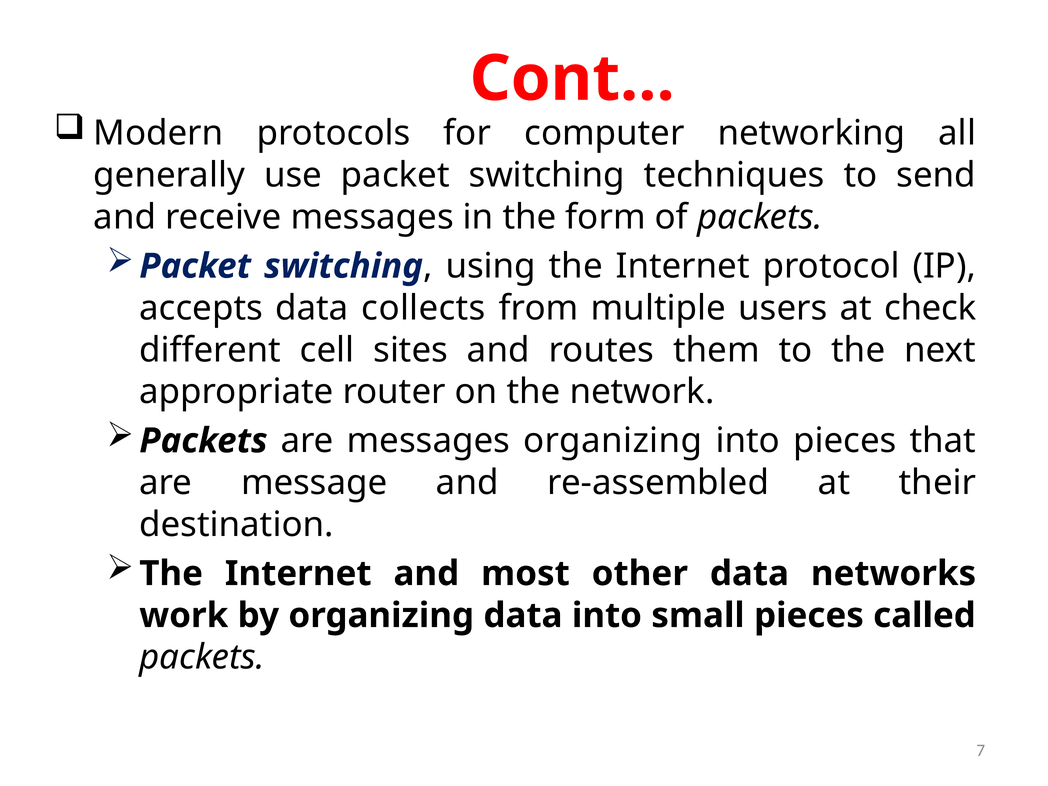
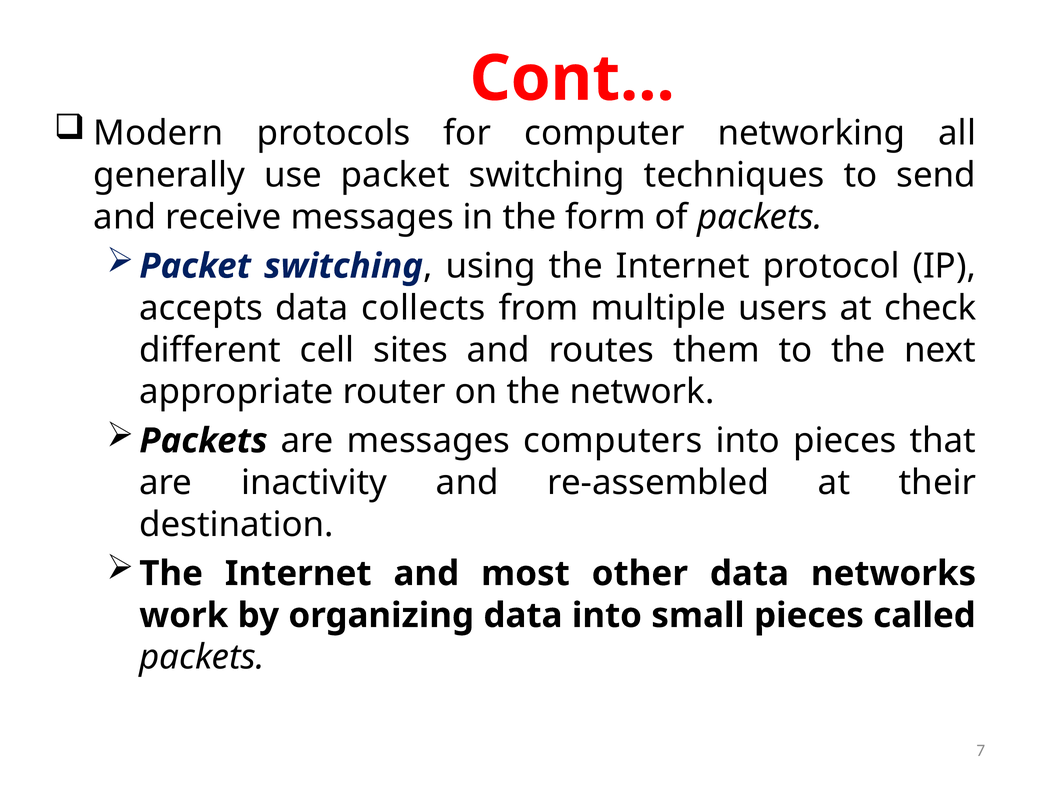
messages organizing: organizing -> computers
message: message -> inactivity
